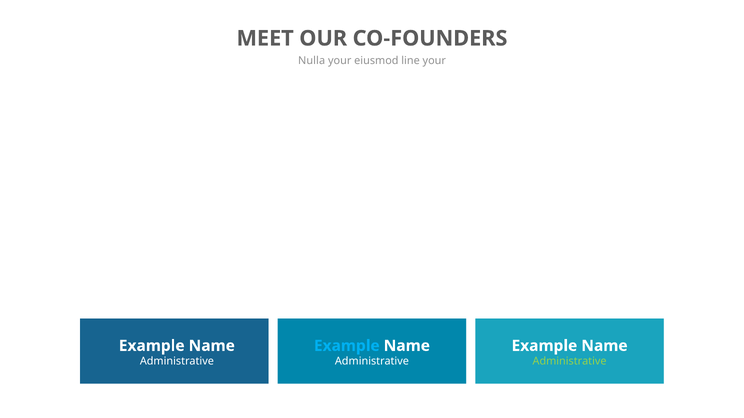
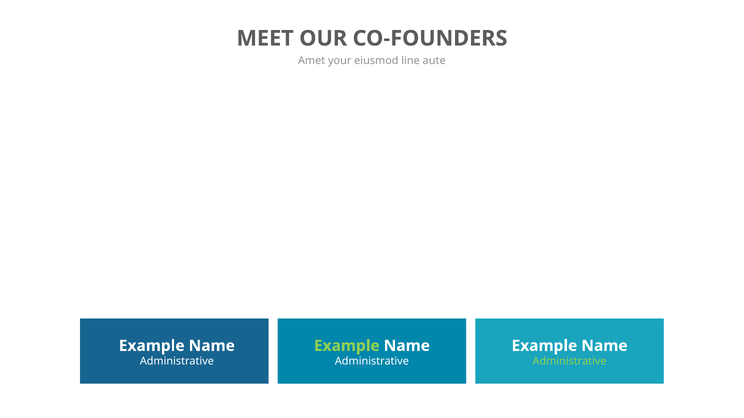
Nulla: Nulla -> Amet
line your: your -> aute
Example at (347, 346) colour: light blue -> light green
